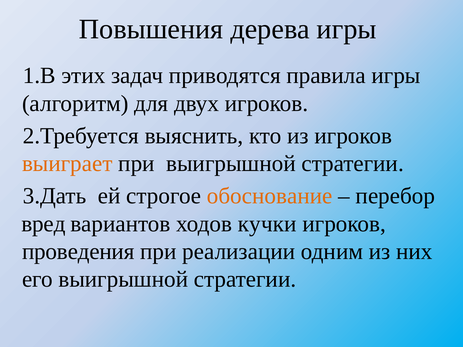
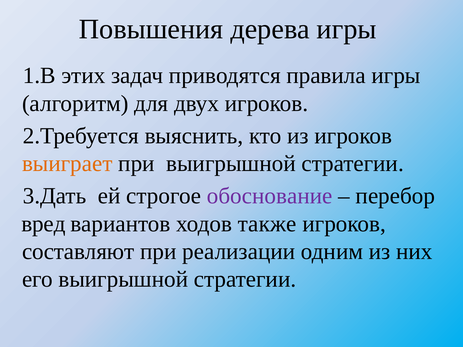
обоснование colour: orange -> purple
кучки: кучки -> также
проведения: проведения -> составляют
